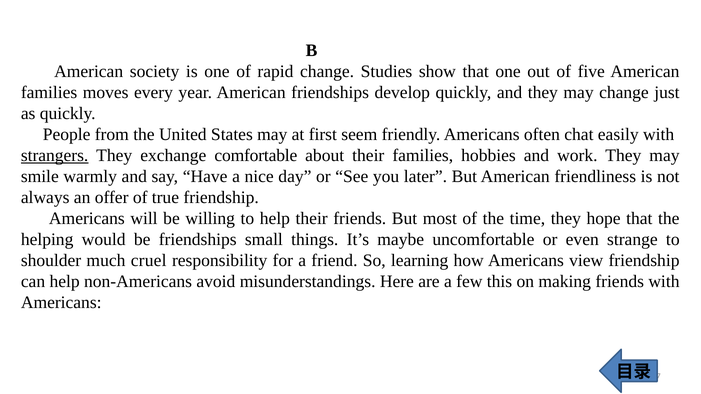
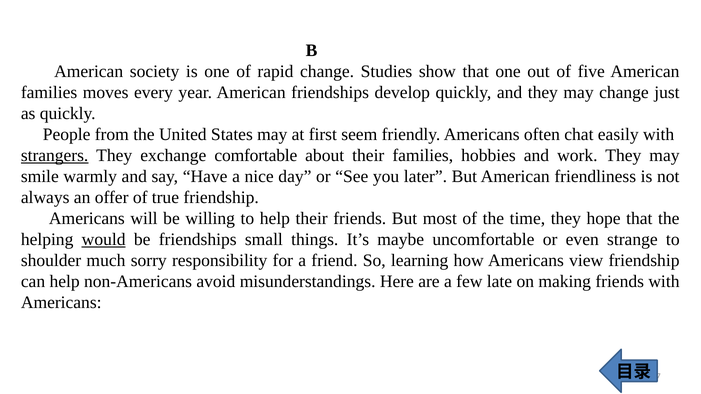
would underline: none -> present
cruel: cruel -> sorry
this: this -> late
